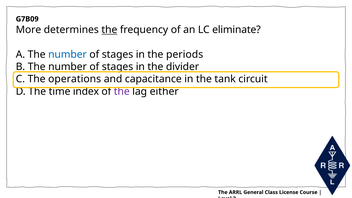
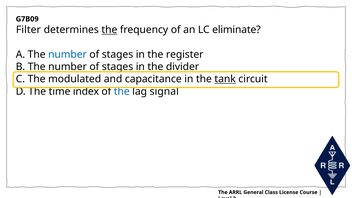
More: More -> Filter
periods: periods -> register
operations: operations -> modulated
tank underline: none -> present
the at (122, 91) colour: purple -> blue
either: either -> signal
